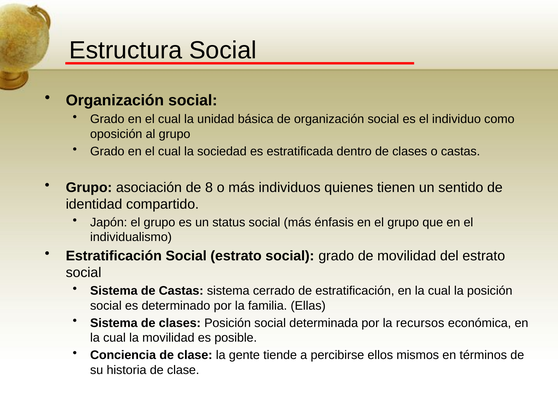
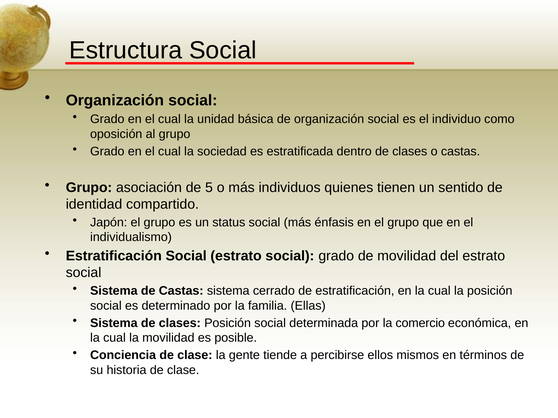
8: 8 -> 5
recursos: recursos -> comercio
